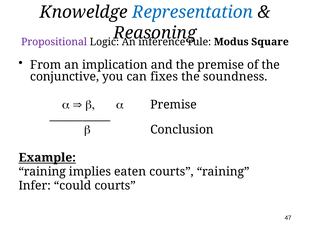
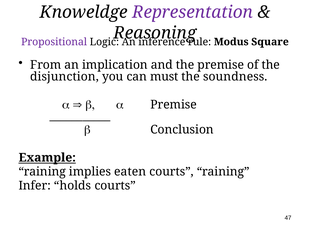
Representation colour: blue -> purple
conjunctive: conjunctive -> disjunction
fixes: fixes -> must
could: could -> holds
